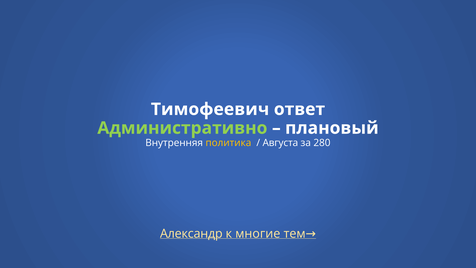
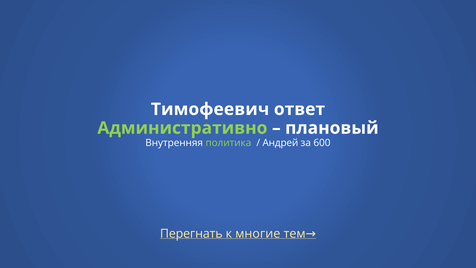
политика colour: yellow -> light green
Августа: Августа -> Андрей
280: 280 -> 600
Александр: Александр -> Перегнать
